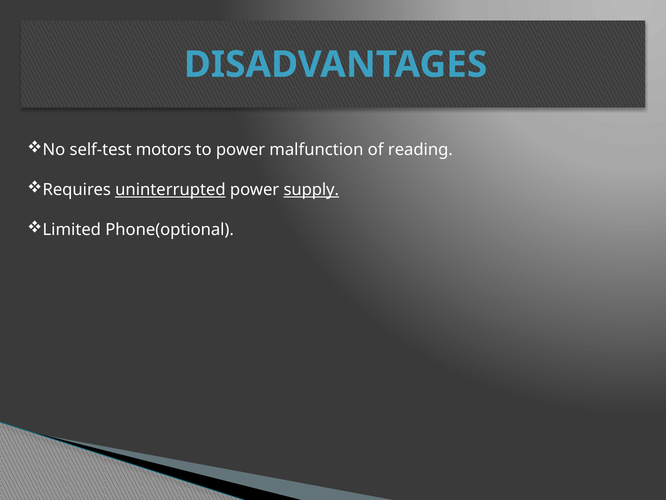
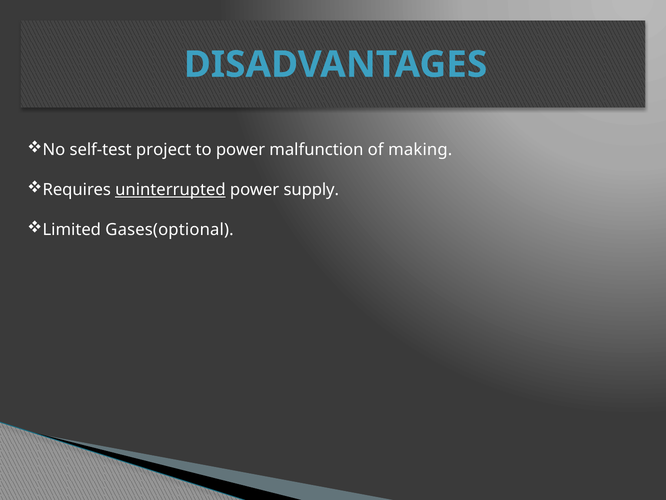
motors: motors -> project
reading: reading -> making
supply underline: present -> none
Phone(optional: Phone(optional -> Gases(optional
